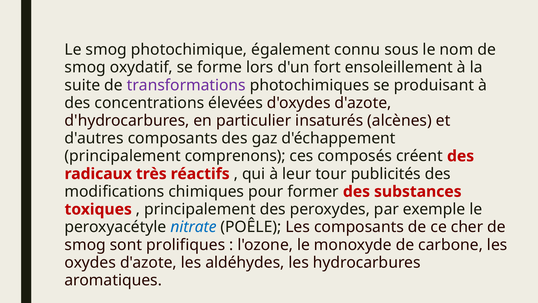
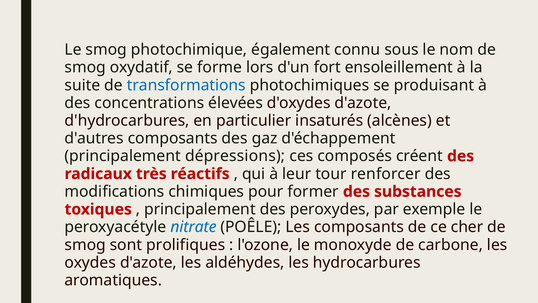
transformations colour: purple -> blue
comprenons: comprenons -> dépressions
publicités: publicités -> renforcer
